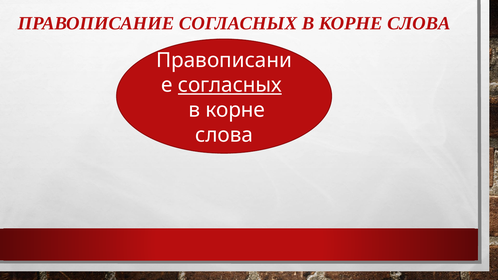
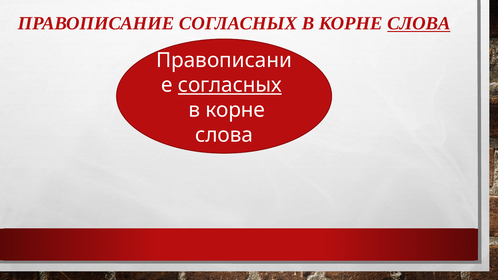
СЛОВА at (419, 23) underline: none -> present
